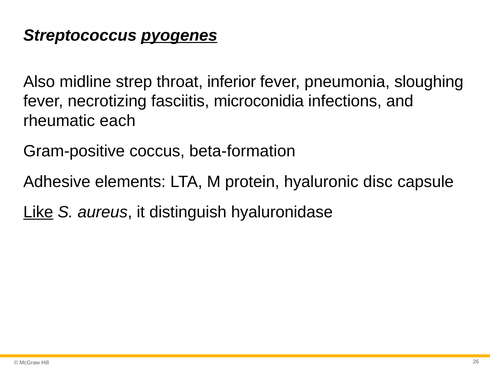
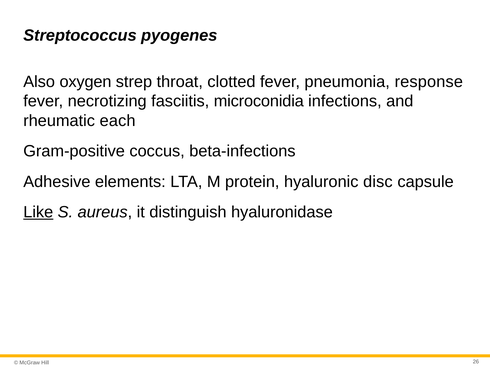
pyogenes underline: present -> none
midline: midline -> oxygen
inferior: inferior -> clotted
sloughing: sloughing -> response
beta-formation: beta-formation -> beta-infections
